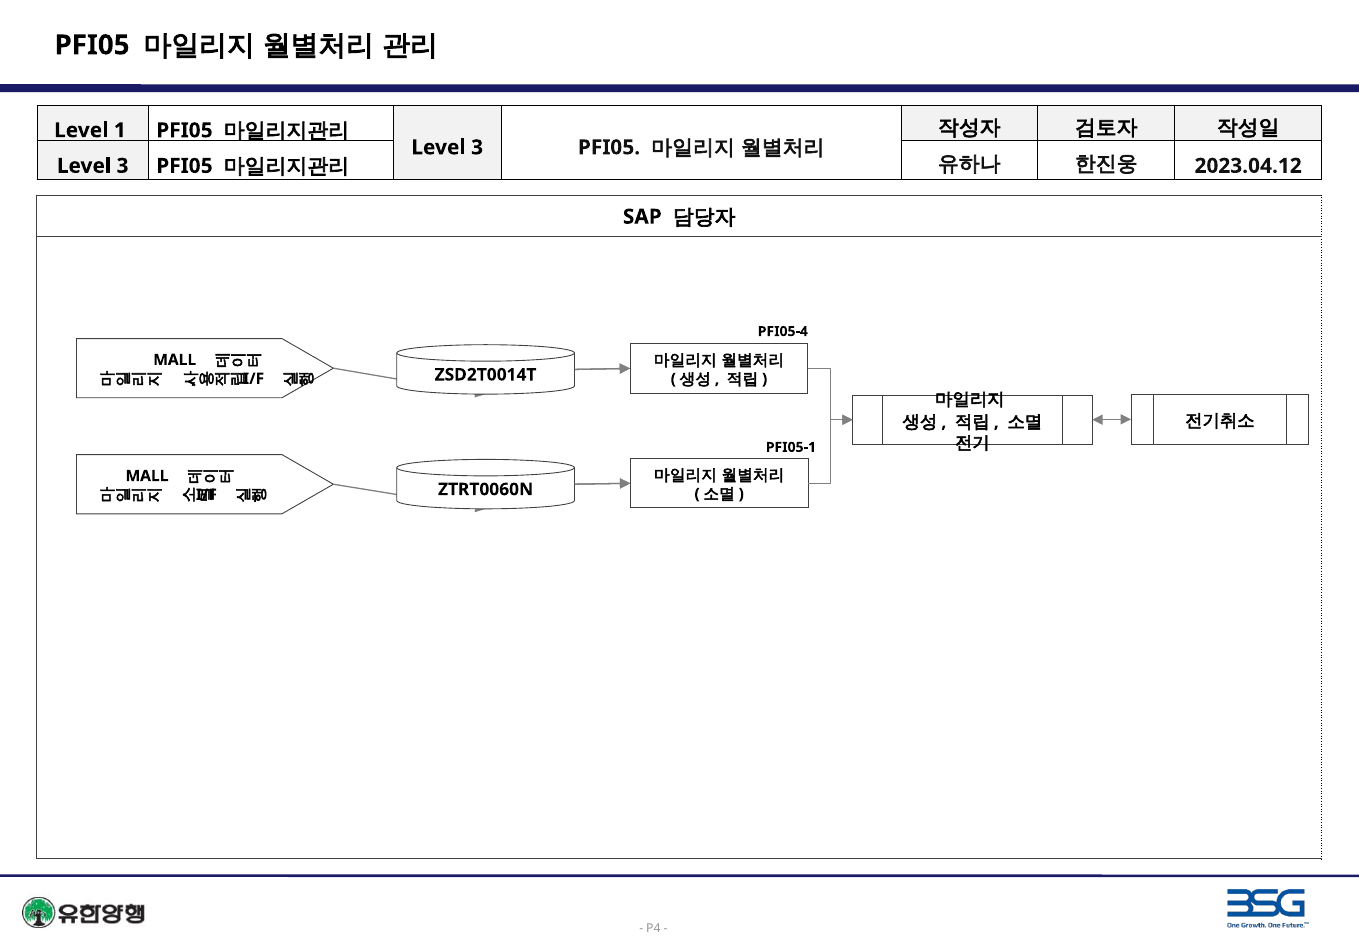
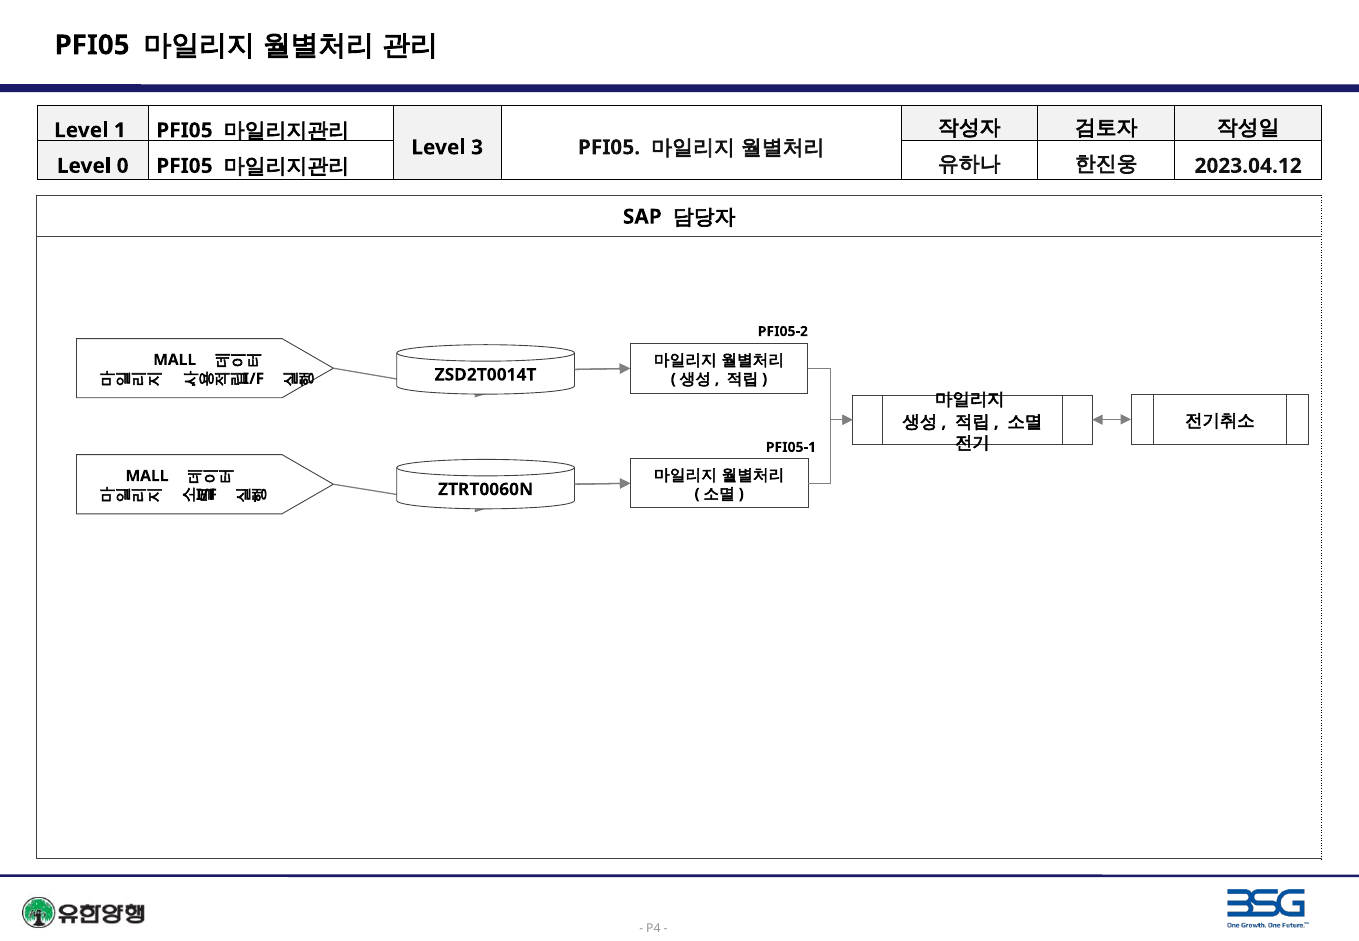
3 at (123, 166): 3 -> 0
PFI05-4: PFI05-4 -> PFI05-2
